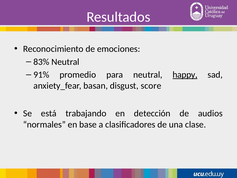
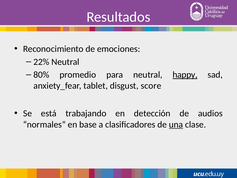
83%: 83% -> 22%
91%: 91% -> 80%
basan: basan -> tablet
una underline: none -> present
